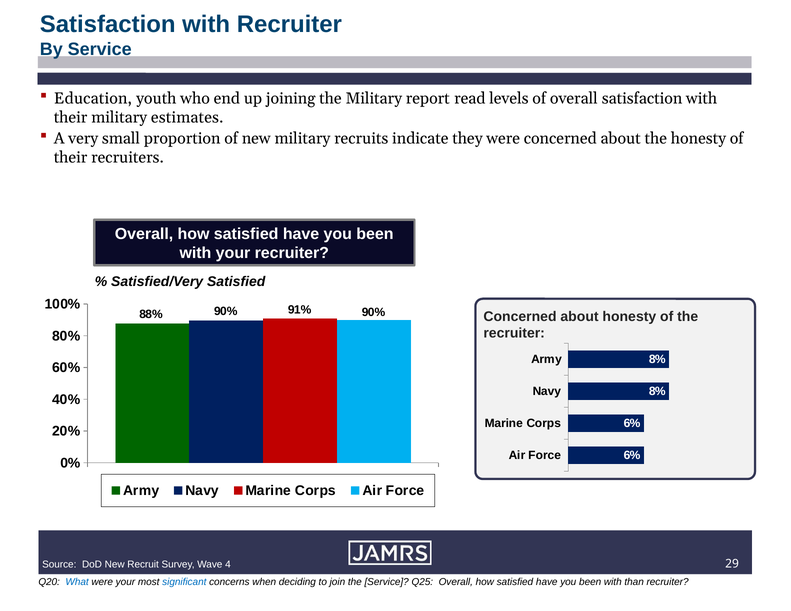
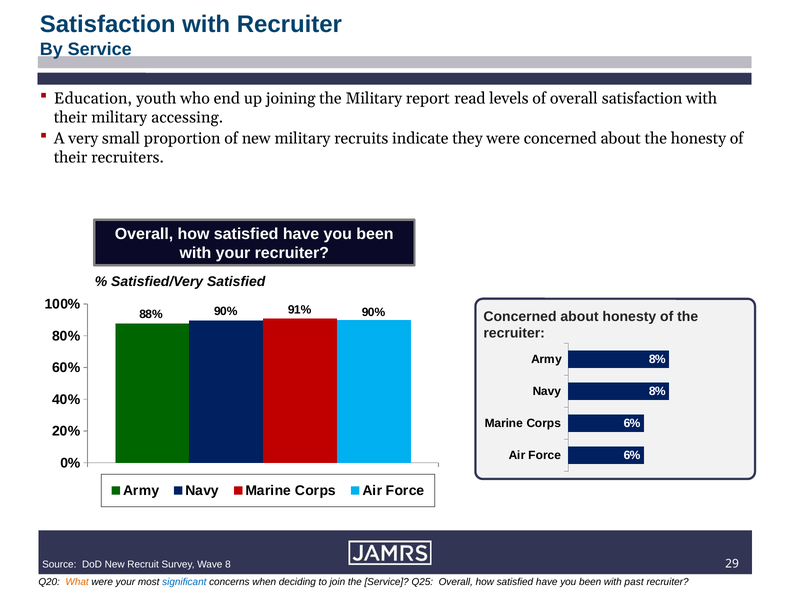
estimates: estimates -> accessing
4: 4 -> 8
What colour: blue -> orange
than: than -> past
